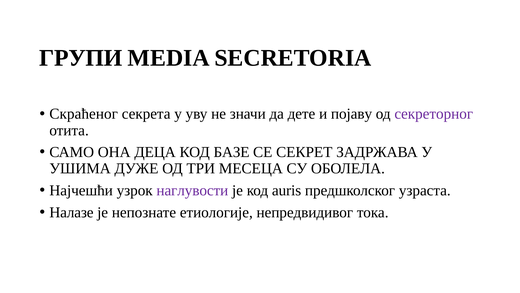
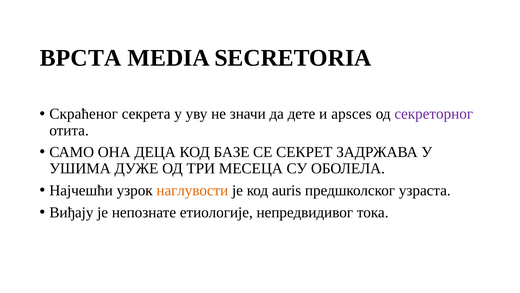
ГРУПИ: ГРУПИ -> ВРСТА
појаву: појаву -> apsces
наглувости colour: purple -> orange
Налазе: Налазе -> Виђају
